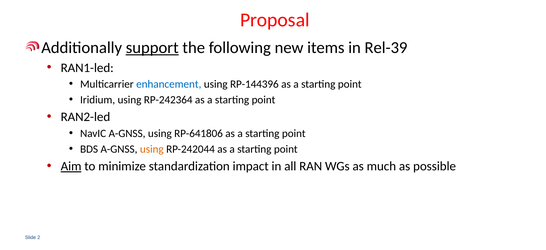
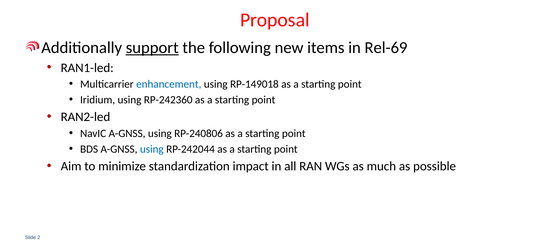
Rel-39: Rel-39 -> Rel-69
RP-144396: RP-144396 -> RP-149018
RP-242364: RP-242364 -> RP-242360
RP-641806: RP-641806 -> RP-240806
using at (152, 149) colour: orange -> blue
Aim underline: present -> none
